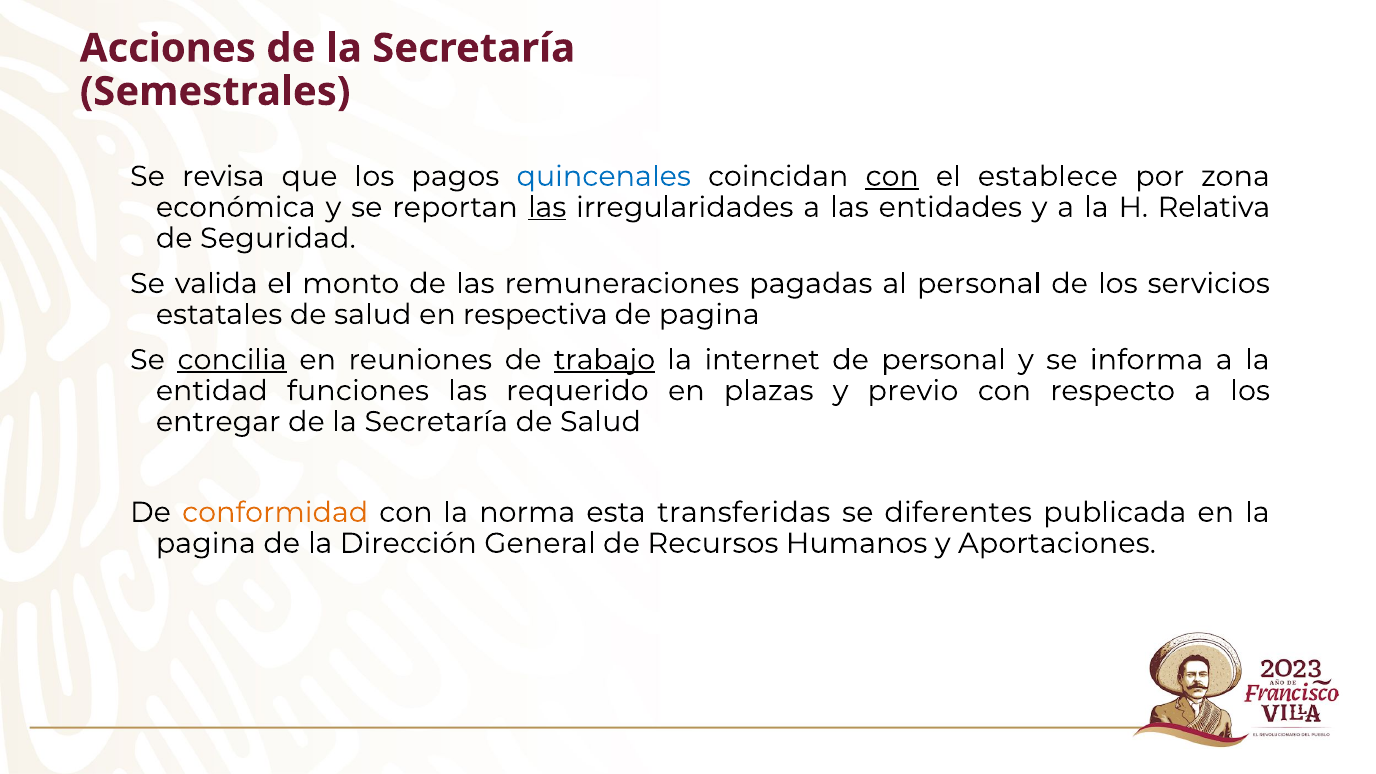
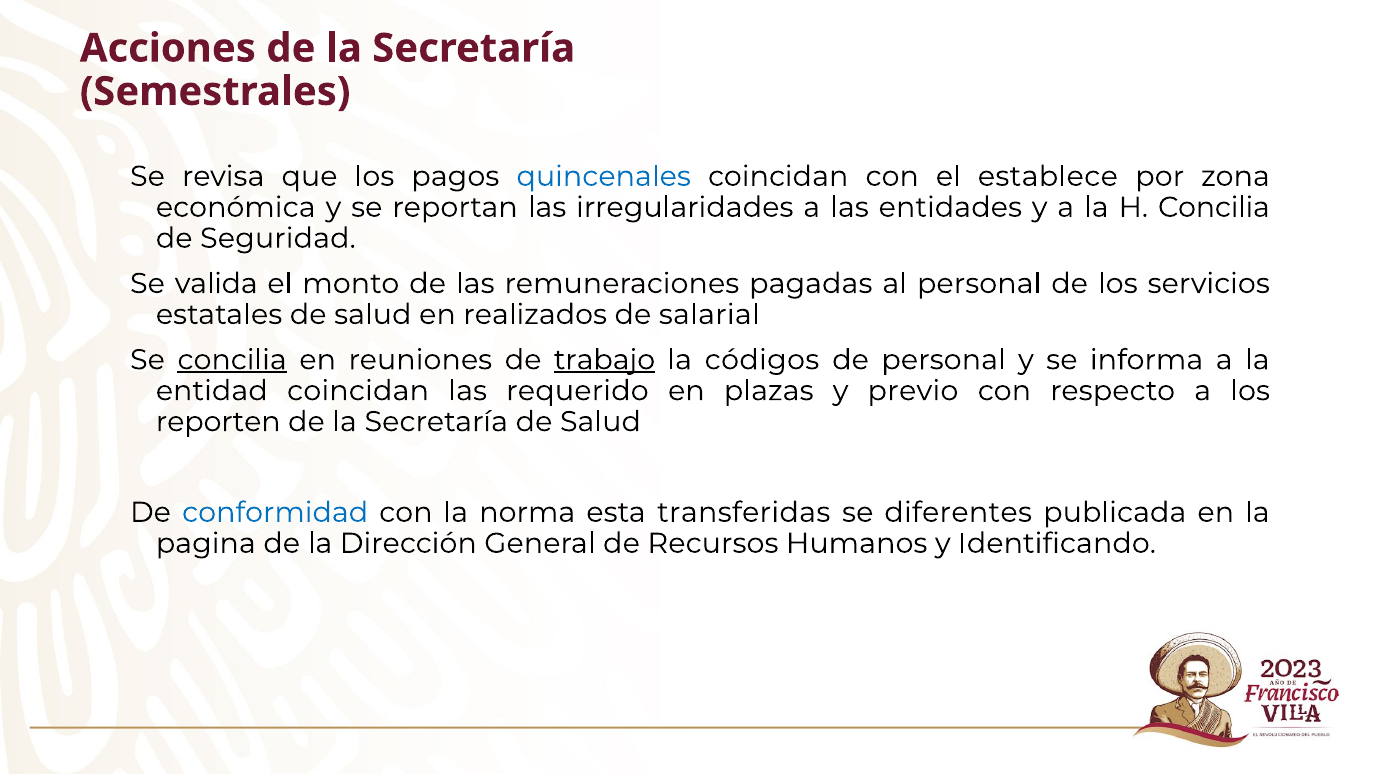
con at (892, 176) underline: present -> none
las at (547, 207) underline: present -> none
H Relativa: Relativa -> Concilia
respectiva: respectiva -> realizados
de pagina: pagina -> salarial
internet: internet -> códigos
entidad funciones: funciones -> coincidan
entregar: entregar -> reporten
conformidad colour: orange -> blue
Aportaciones: Aportaciones -> Identificando
